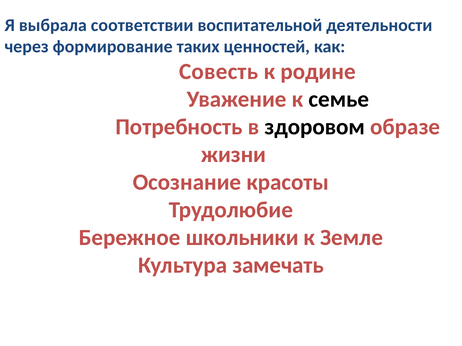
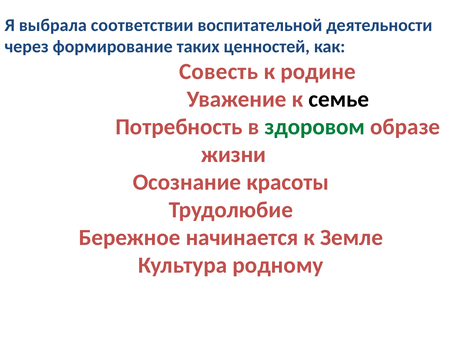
здоровом colour: black -> green
школьники: школьники -> начинается
замечать: замечать -> родному
